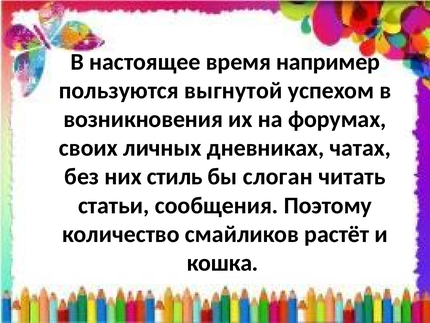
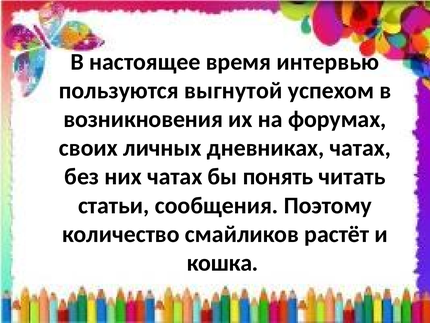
например: например -> интервью
них стиль: стиль -> чатах
слоган: слоган -> понять
